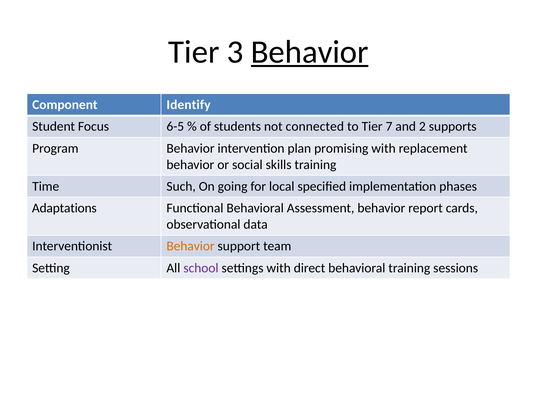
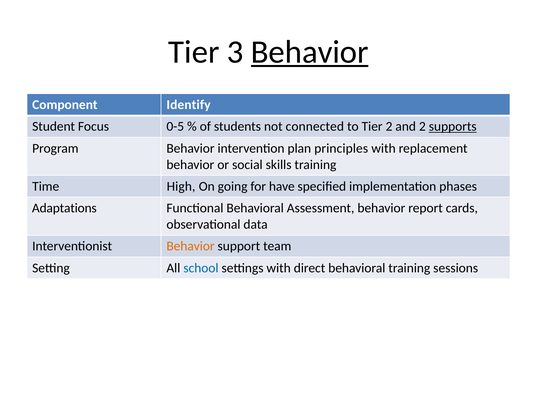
6-5: 6-5 -> 0-5
Tier 7: 7 -> 2
supports underline: none -> present
promising: promising -> principles
Such: Such -> High
local: local -> have
school colour: purple -> blue
